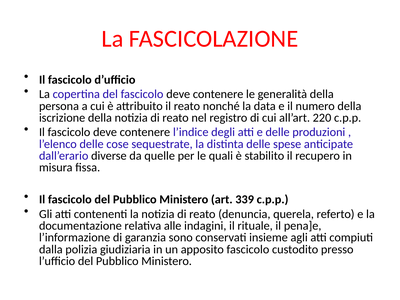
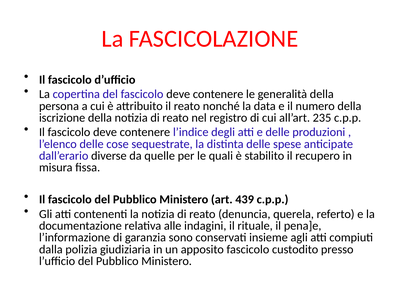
220: 220 -> 235
339: 339 -> 439
